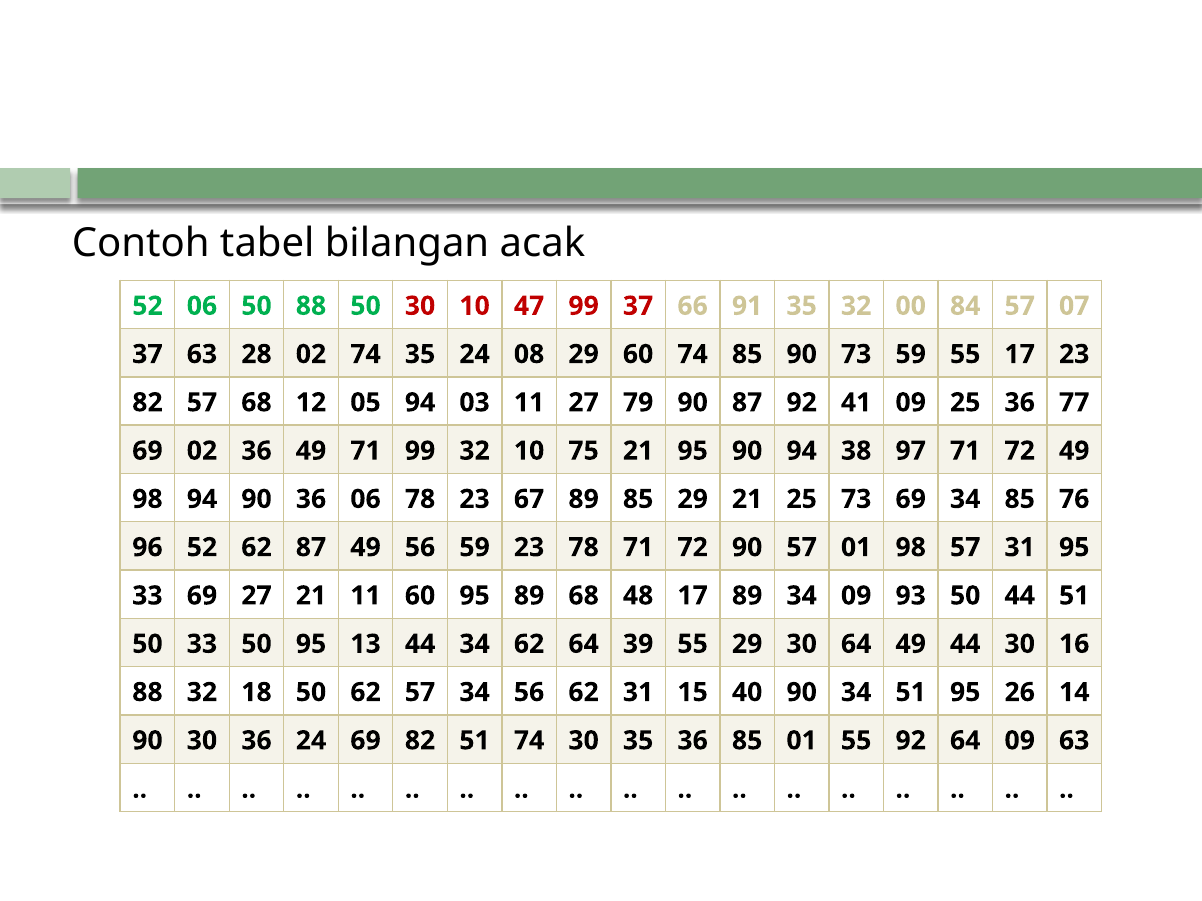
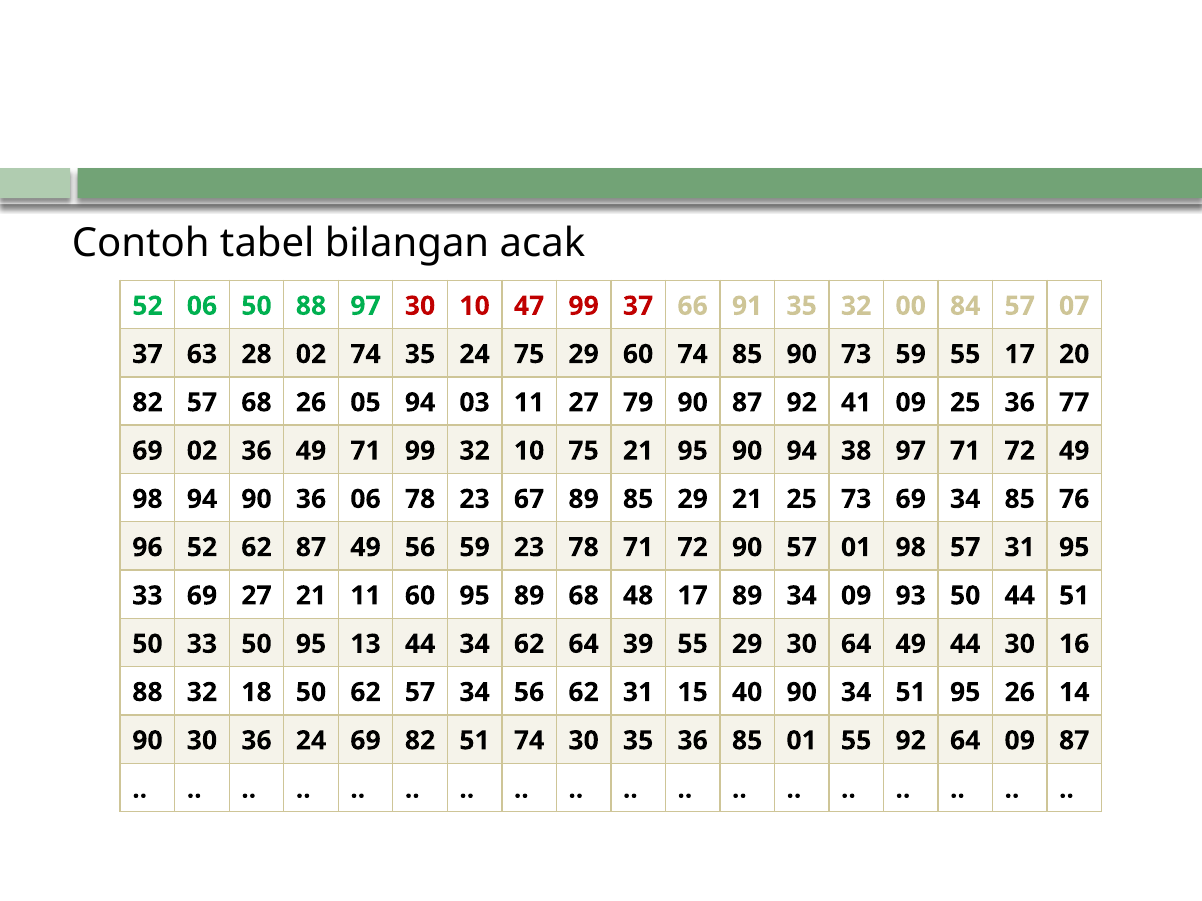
88 50: 50 -> 97
24 08: 08 -> 75
17 23: 23 -> 20
68 12: 12 -> 26
09 63: 63 -> 87
